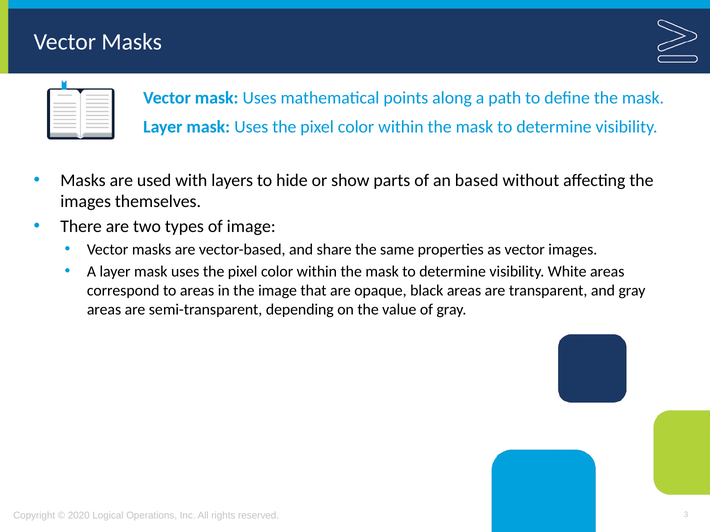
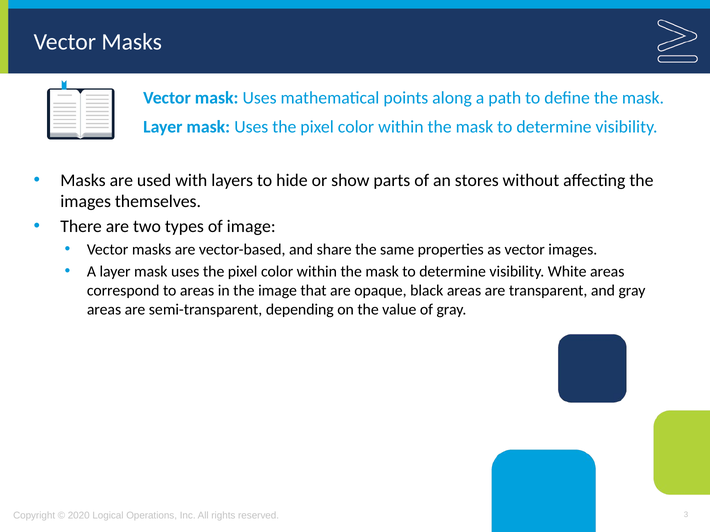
based: based -> stores
